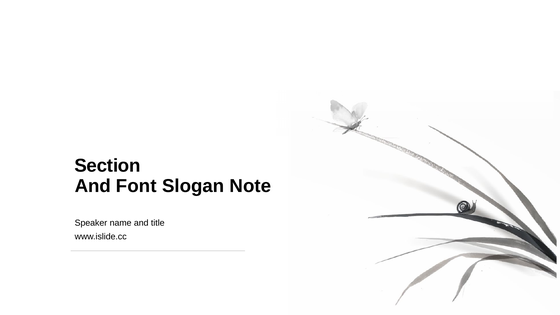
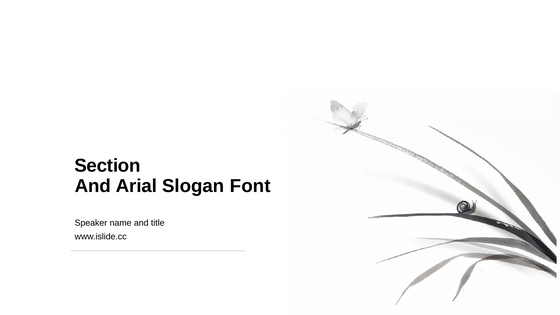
Font: Font -> Arial
Note: Note -> Font
